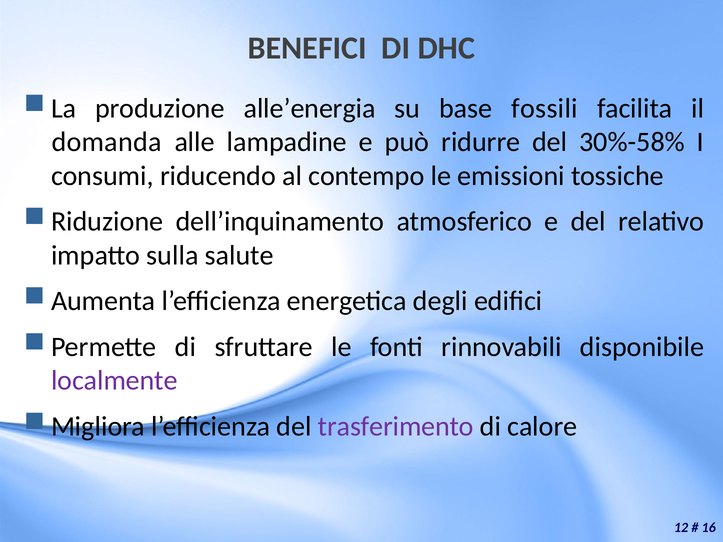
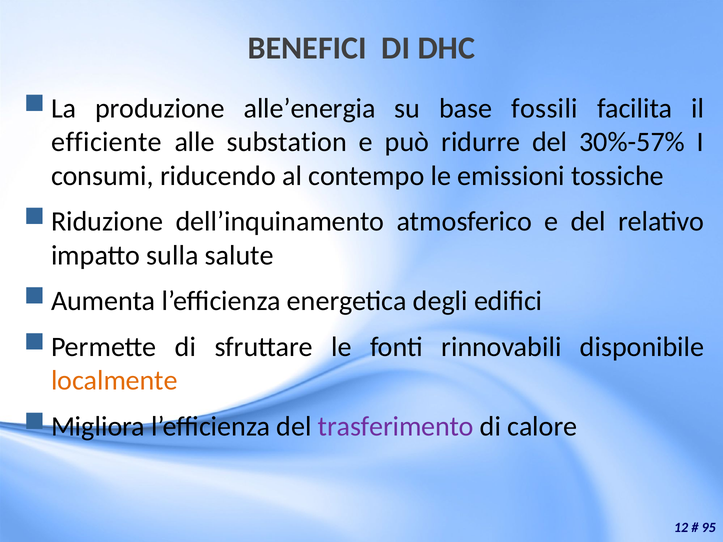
domanda: domanda -> efficiente
lampadine: lampadine -> substation
30%-58%: 30%-58% -> 30%-57%
localmente colour: purple -> orange
16: 16 -> 95
